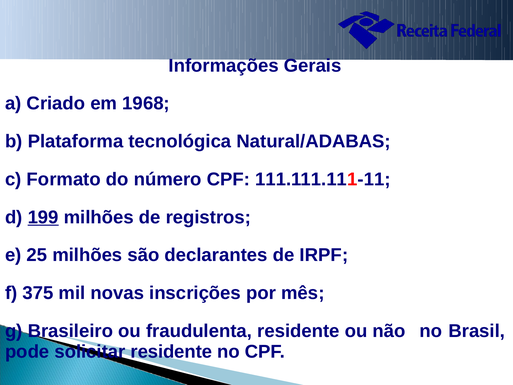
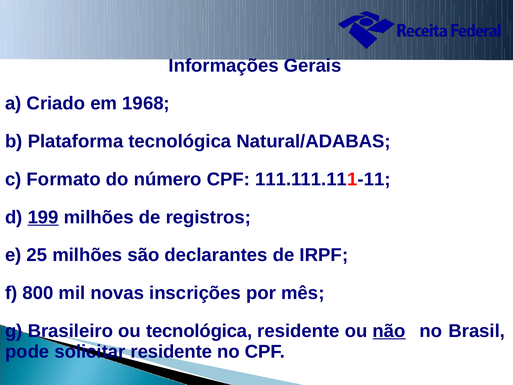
375: 375 -> 800
ou fraudulenta: fraudulenta -> tecnológica
não underline: none -> present
